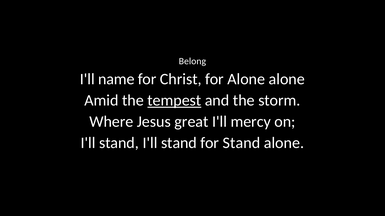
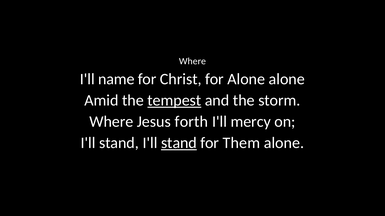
Belong at (192, 61): Belong -> Where
great: great -> forth
stand at (179, 143) underline: none -> present
for Stand: Stand -> Them
